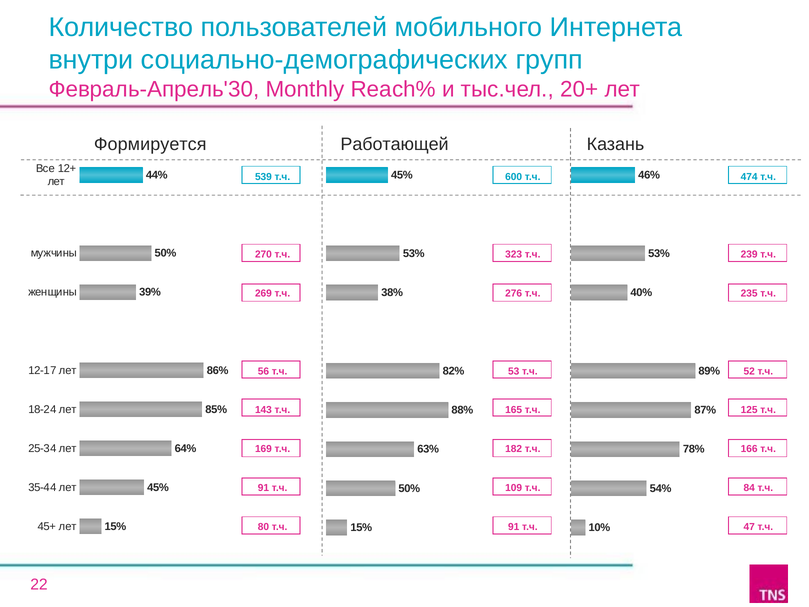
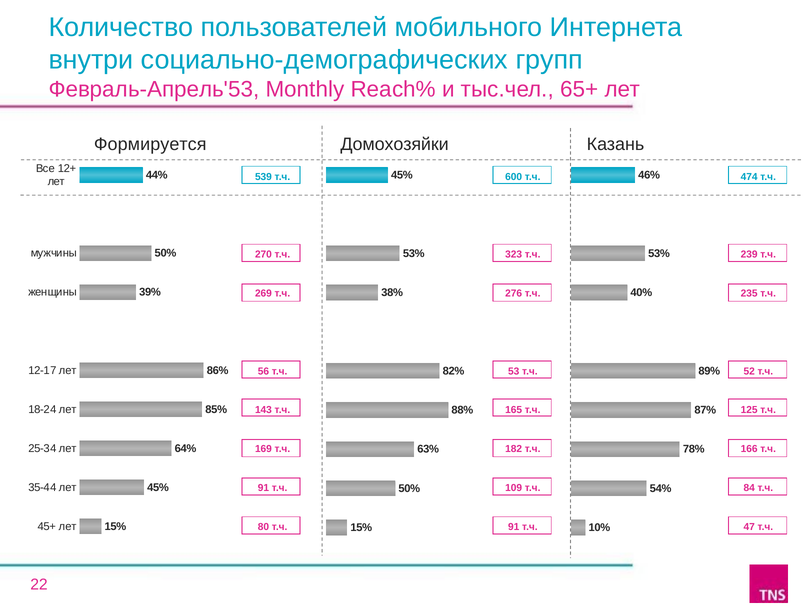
Февраль-Апрель'30: Февраль-Апрель'30 -> Февраль-Апрель'53
20+: 20+ -> 65+
Работающей: Работающей -> Домохозяйки
